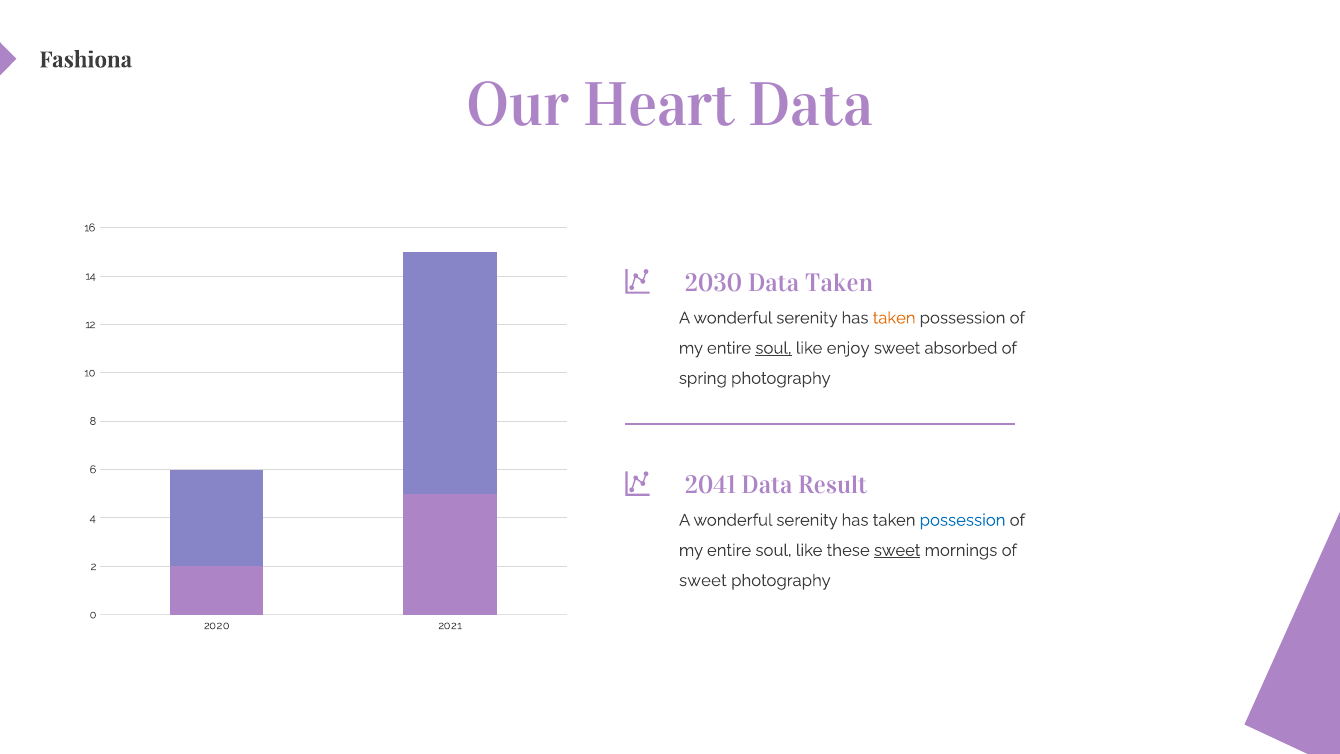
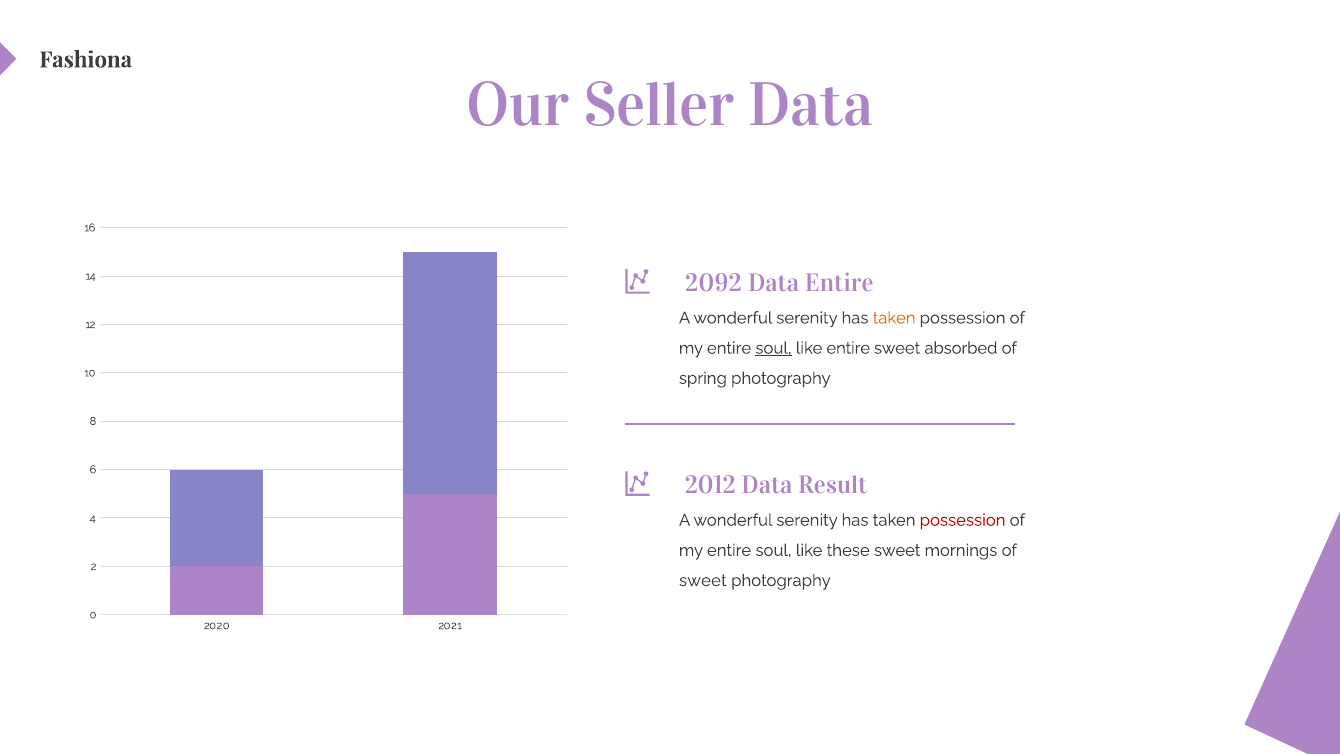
Heart: Heart -> Seller
2030: 2030 -> 2092
Data Taken: Taken -> Entire
like enjoy: enjoy -> entire
2041: 2041 -> 2012
possession at (963, 520) colour: blue -> red
sweet at (897, 550) underline: present -> none
